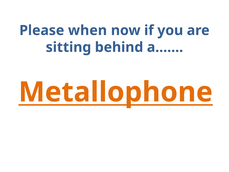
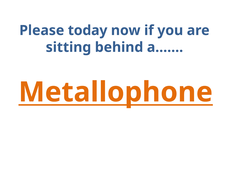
when: when -> today
